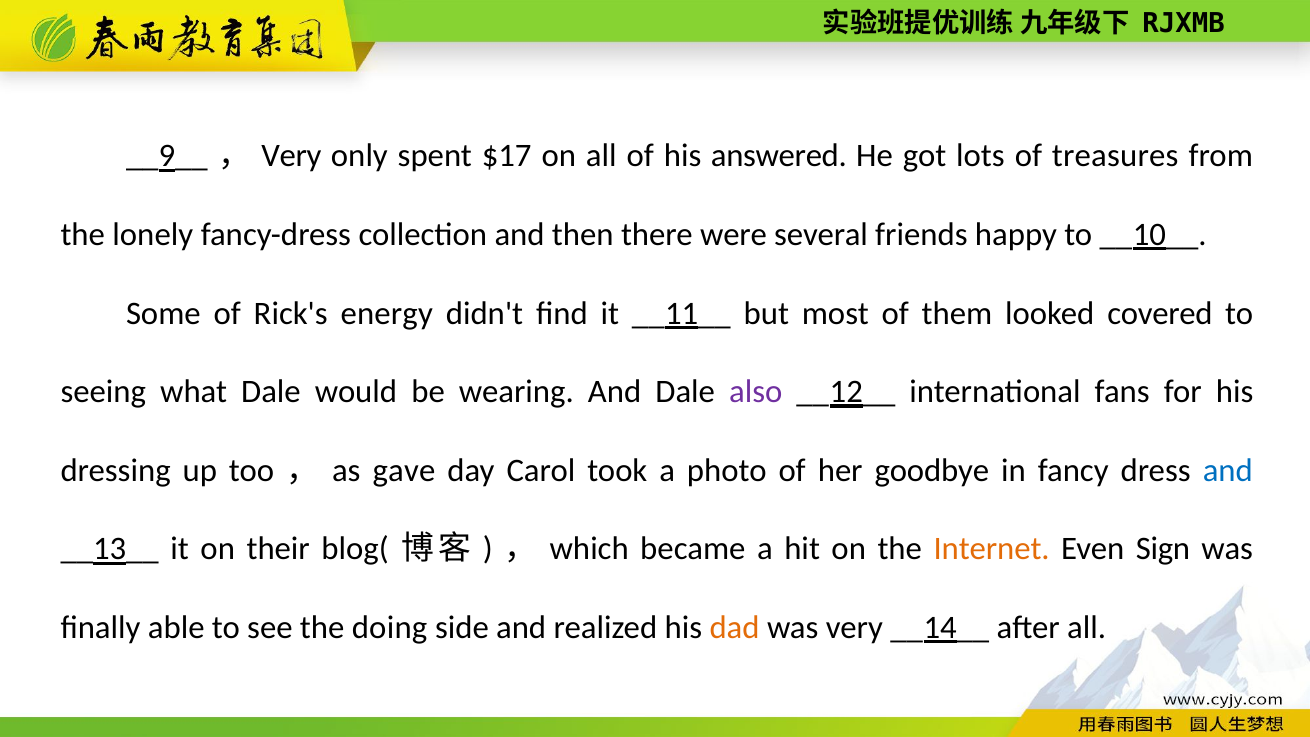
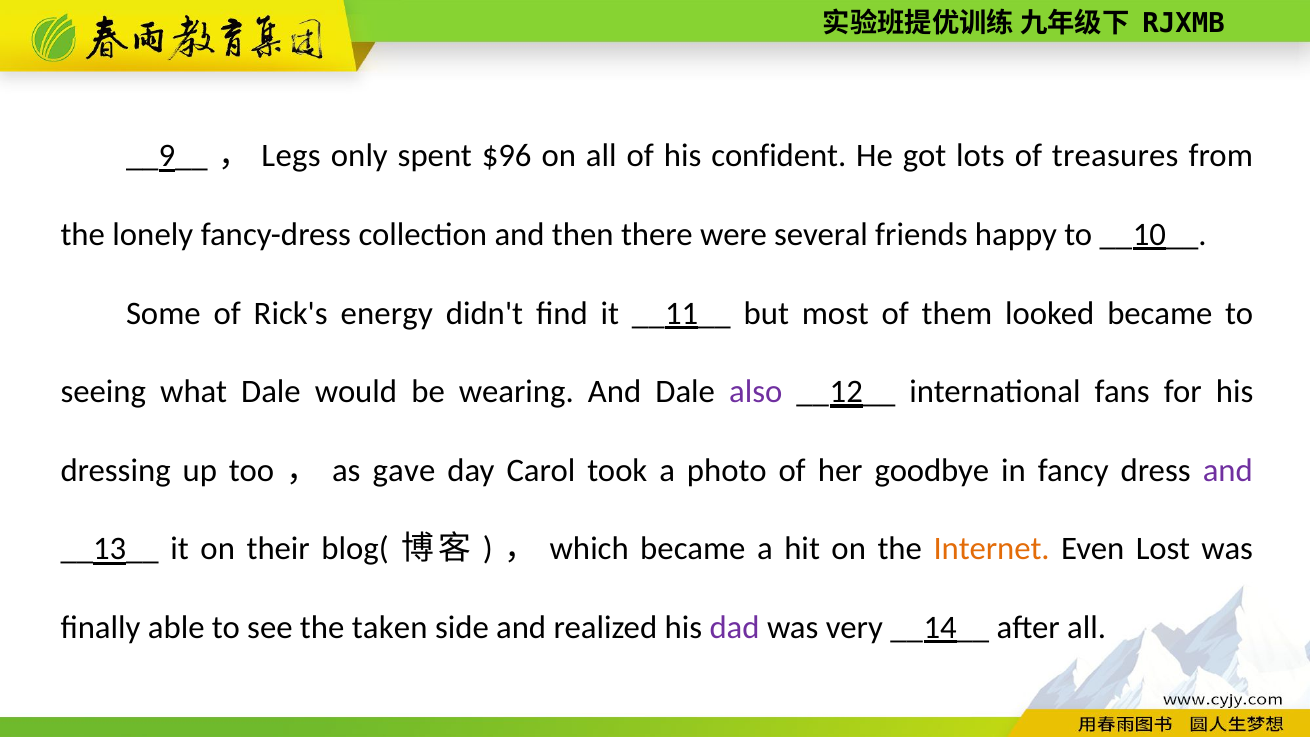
Very at (291, 156): Very -> Legs
$17: $17 -> $96
answered: answered -> confident
looked covered: covered -> became
and at (1228, 470) colour: blue -> purple
Sign: Sign -> Lost
doing: doing -> taken
dad colour: orange -> purple
